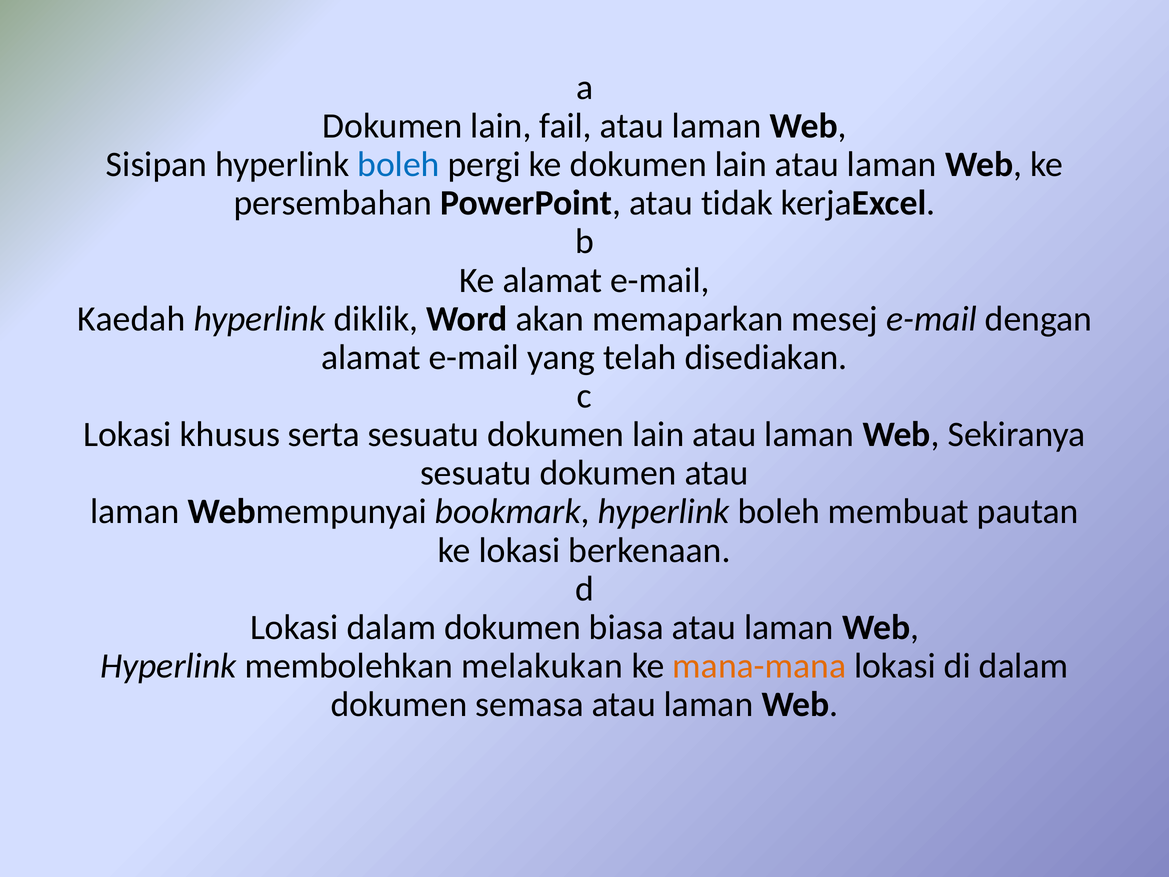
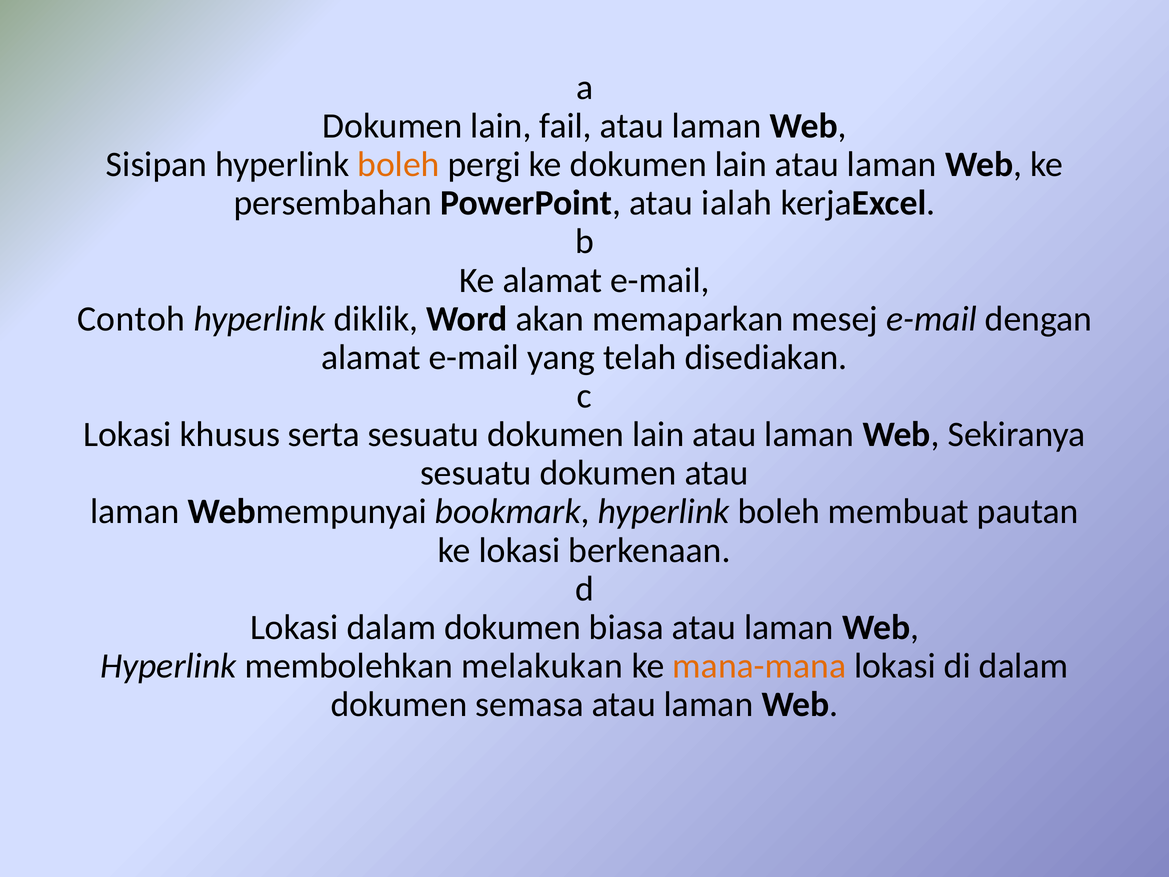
boleh at (399, 164) colour: blue -> orange
tidak: tidak -> ialah
Kaedah: Kaedah -> Contoh
